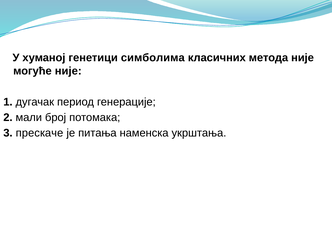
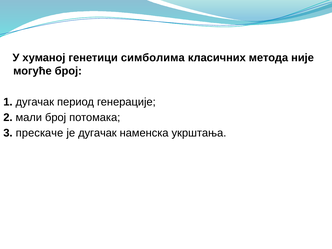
могуће није: није -> број
је питања: питања -> дугачак
